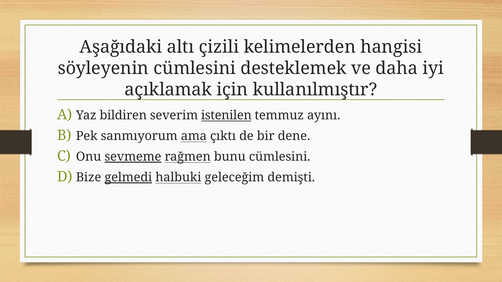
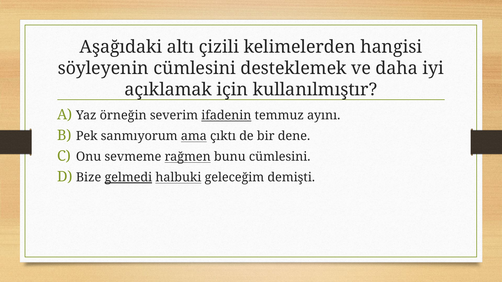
bildiren: bildiren -> örneğin
istenilen: istenilen -> ifadenin
sevmeme underline: present -> none
